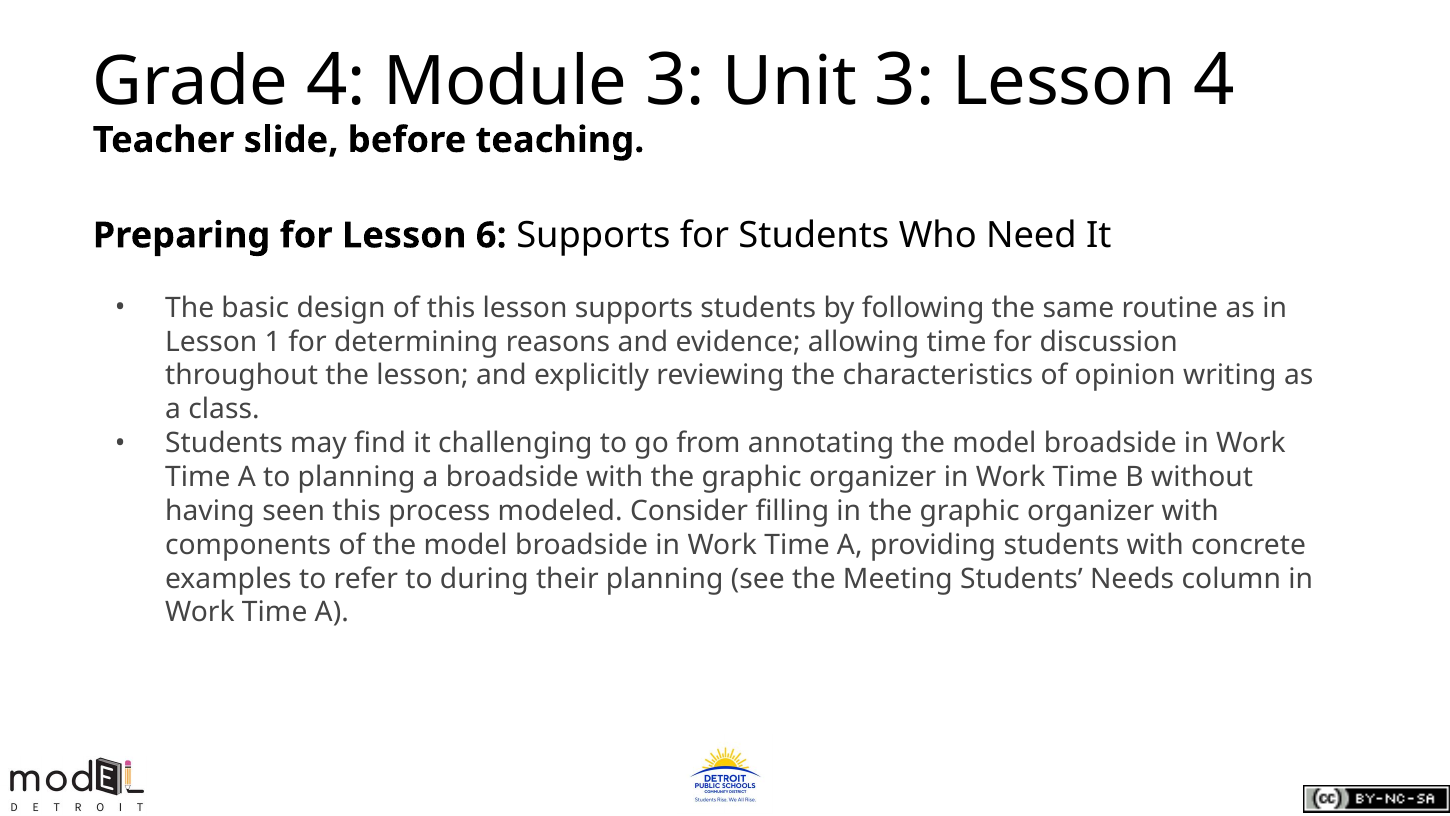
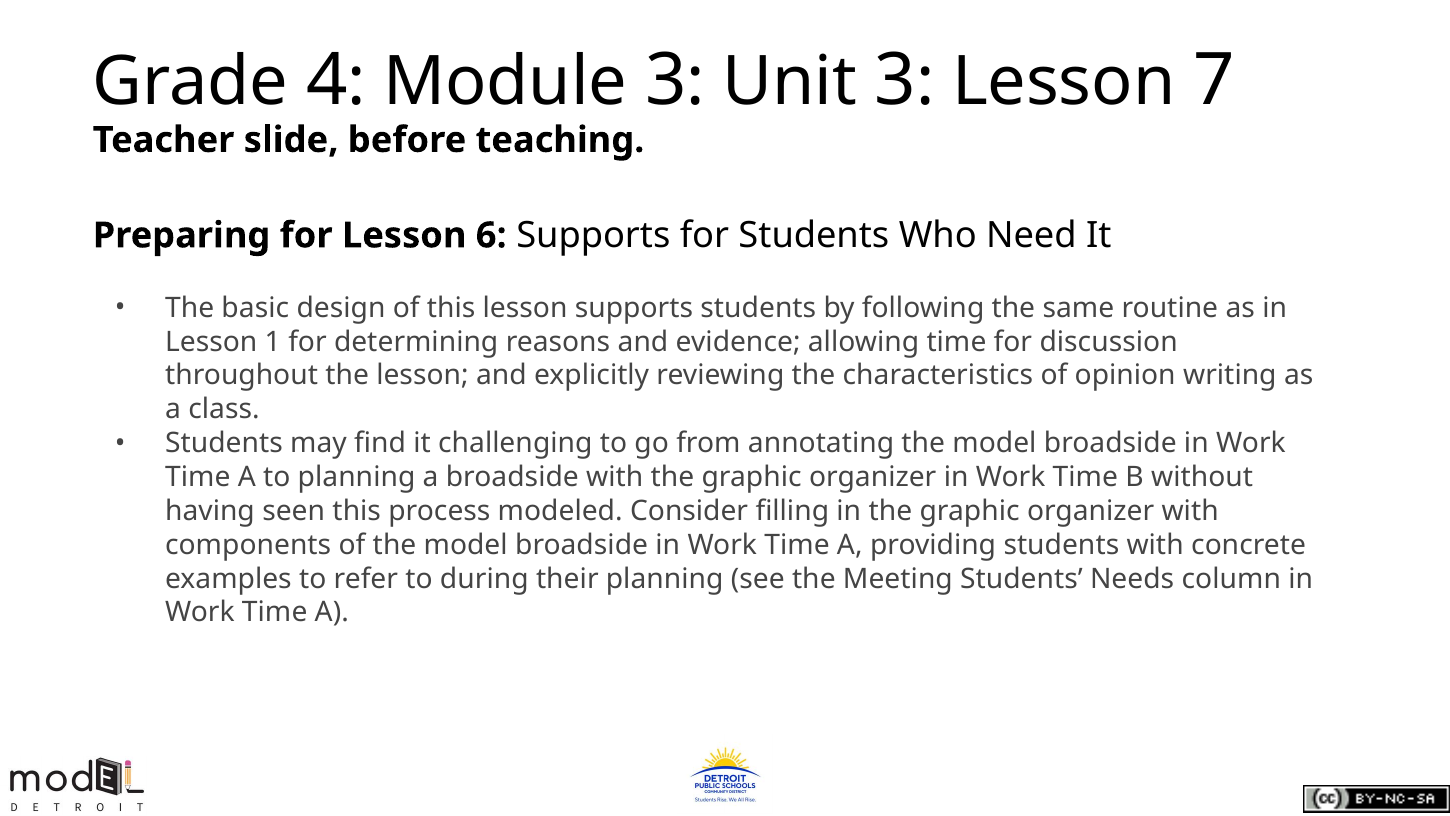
Lesson 4: 4 -> 7
